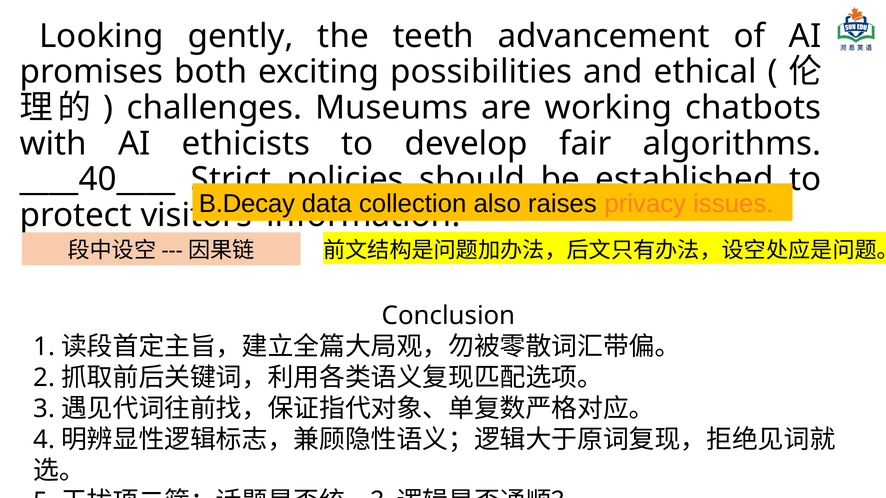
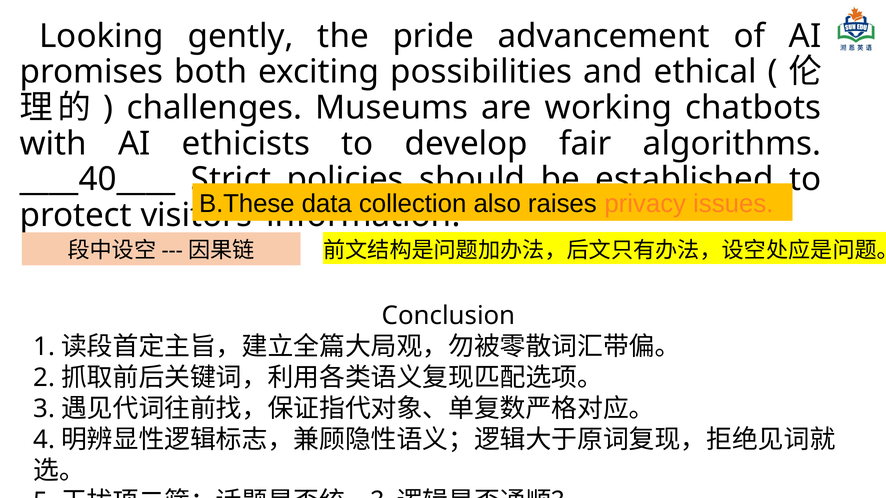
teeth: teeth -> pride
B.Decay: B.Decay -> B.These
